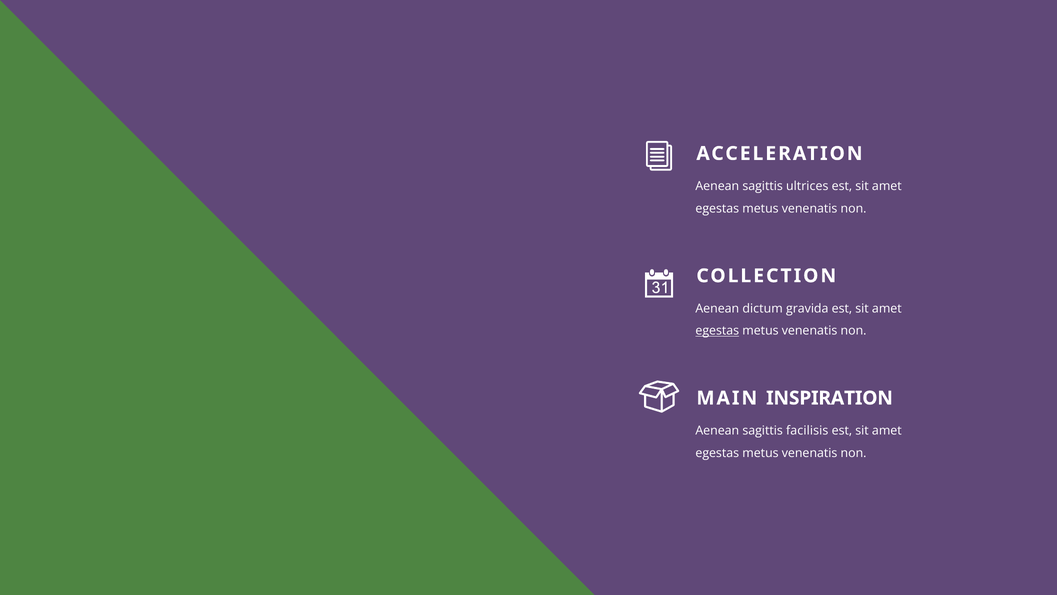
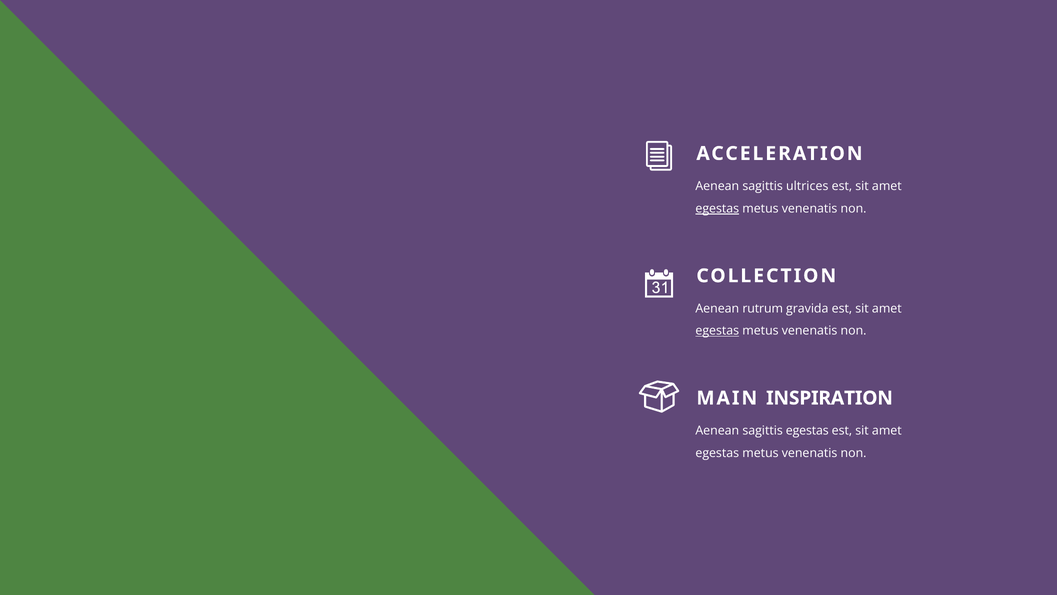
egestas at (717, 208) underline: none -> present
dictum: dictum -> rutrum
sagittis facilisis: facilisis -> egestas
